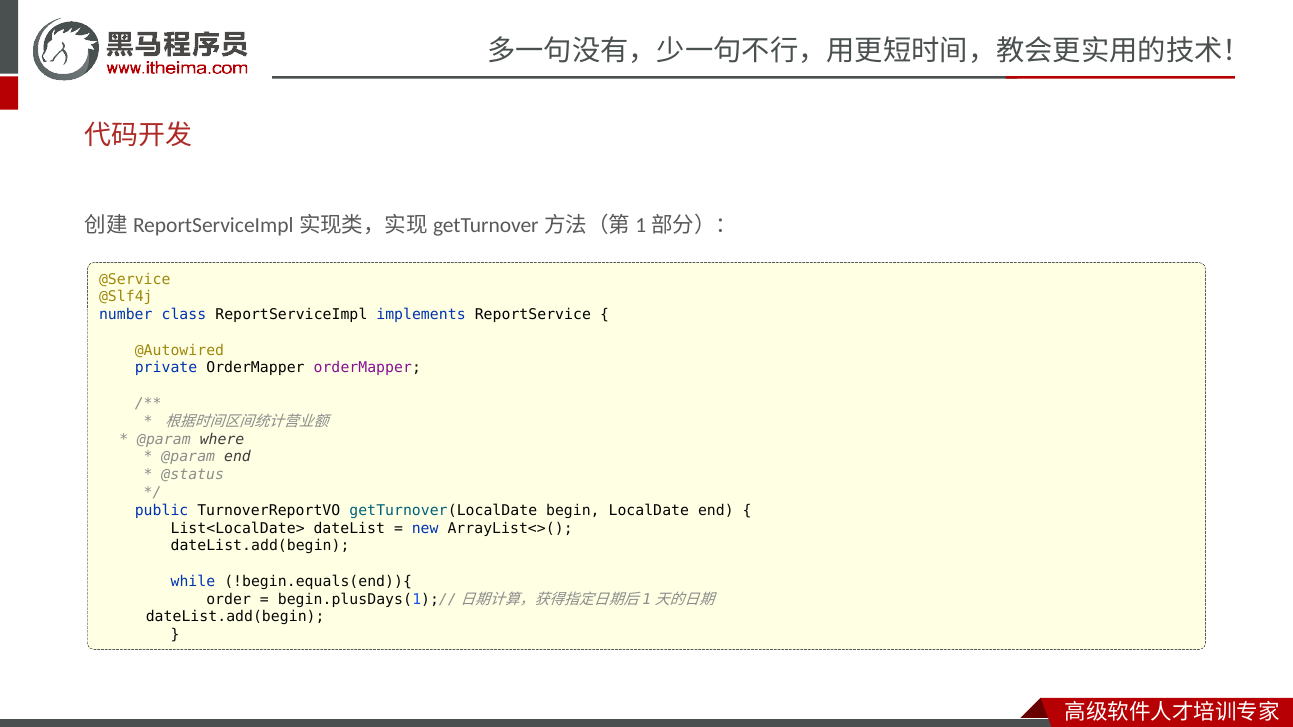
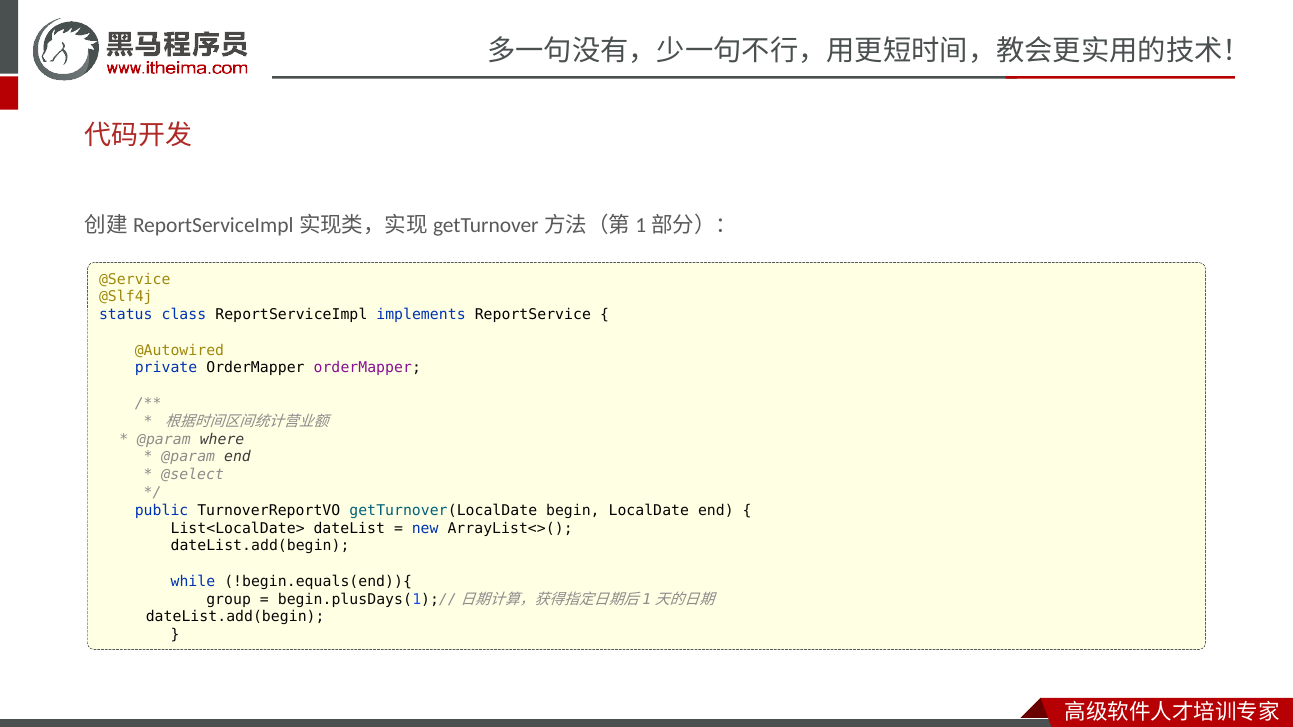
number: number -> status
@status: @status -> @select
order: order -> group
